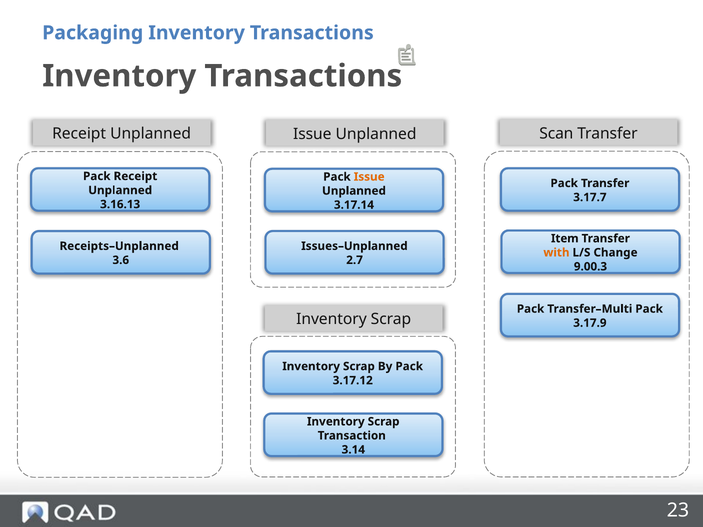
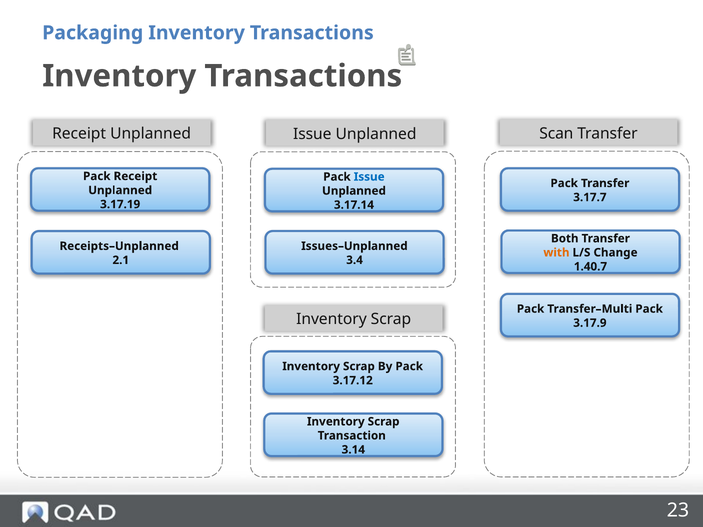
Issue at (369, 177) colour: orange -> blue
3.16.13: 3.16.13 -> 3.17.19
Item: Item -> Both
3.6: 3.6 -> 2.1
2.7: 2.7 -> 3.4
9.00.3: 9.00.3 -> 1.40.7
